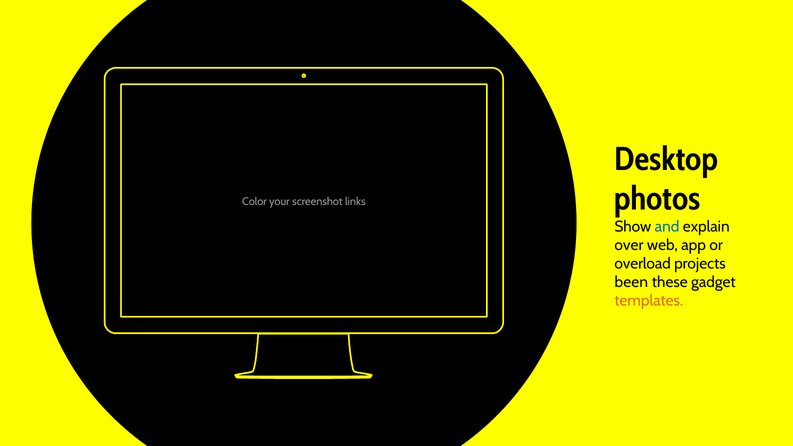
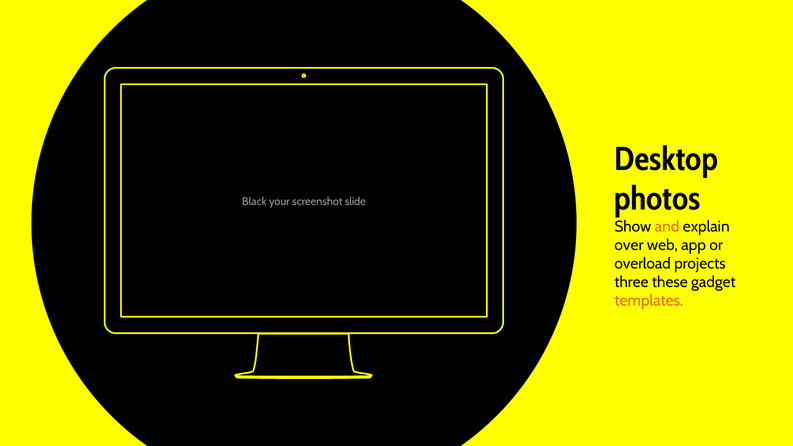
Color: Color -> Black
links: links -> slide
and colour: blue -> orange
been: been -> three
